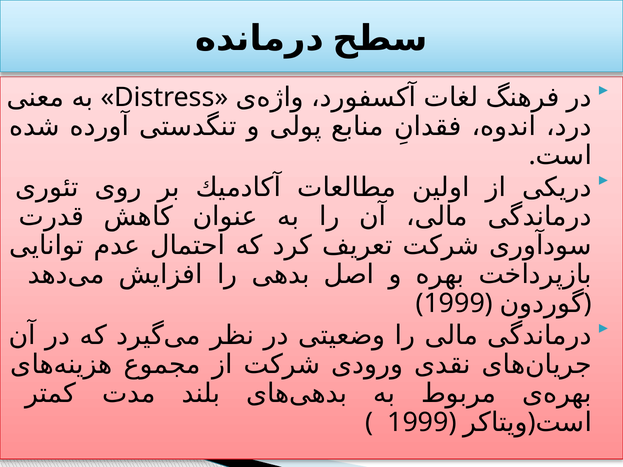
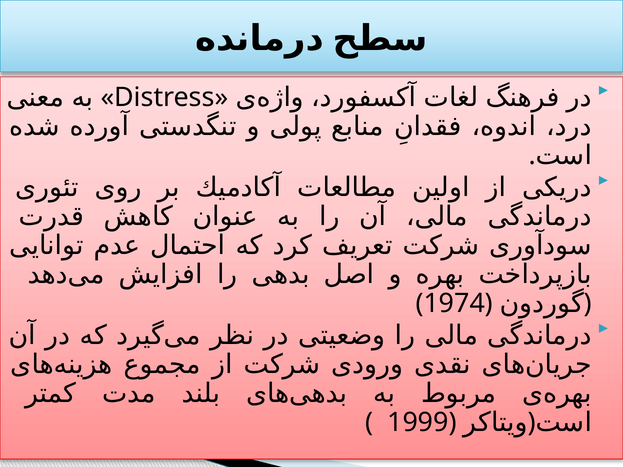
1999 at (454, 304): 1999 -> 1974
